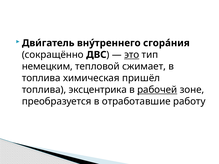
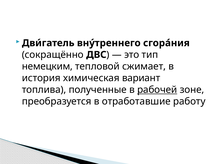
это underline: present -> none
топлива at (41, 78): топлива -> история
пришёл: пришёл -> вариант
эксцентрика: эксцентрика -> полученные
